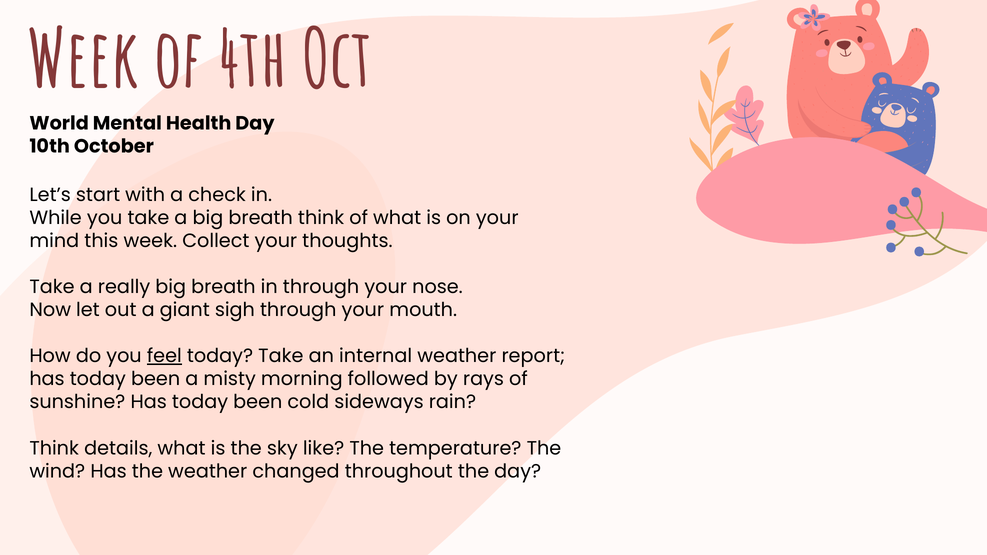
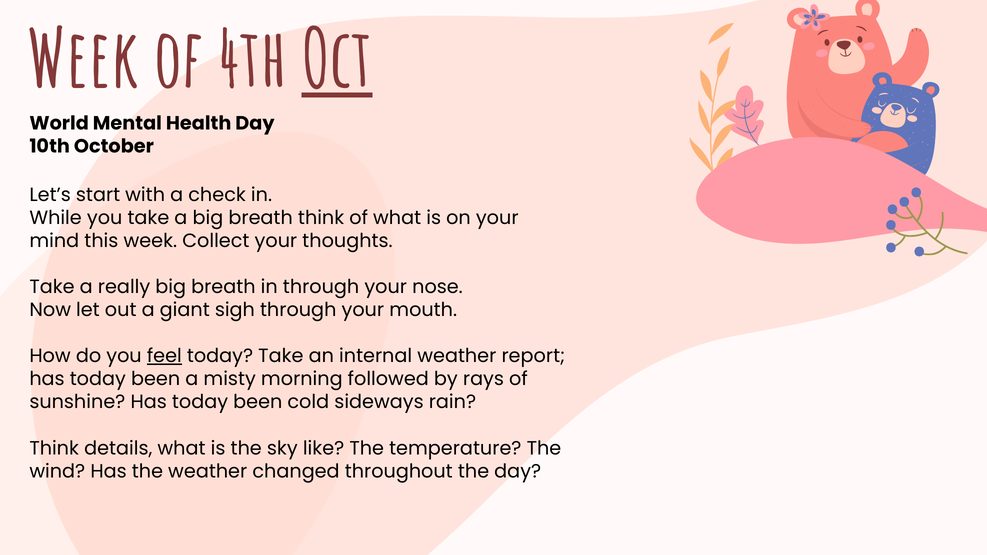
Oct underline: none -> present
